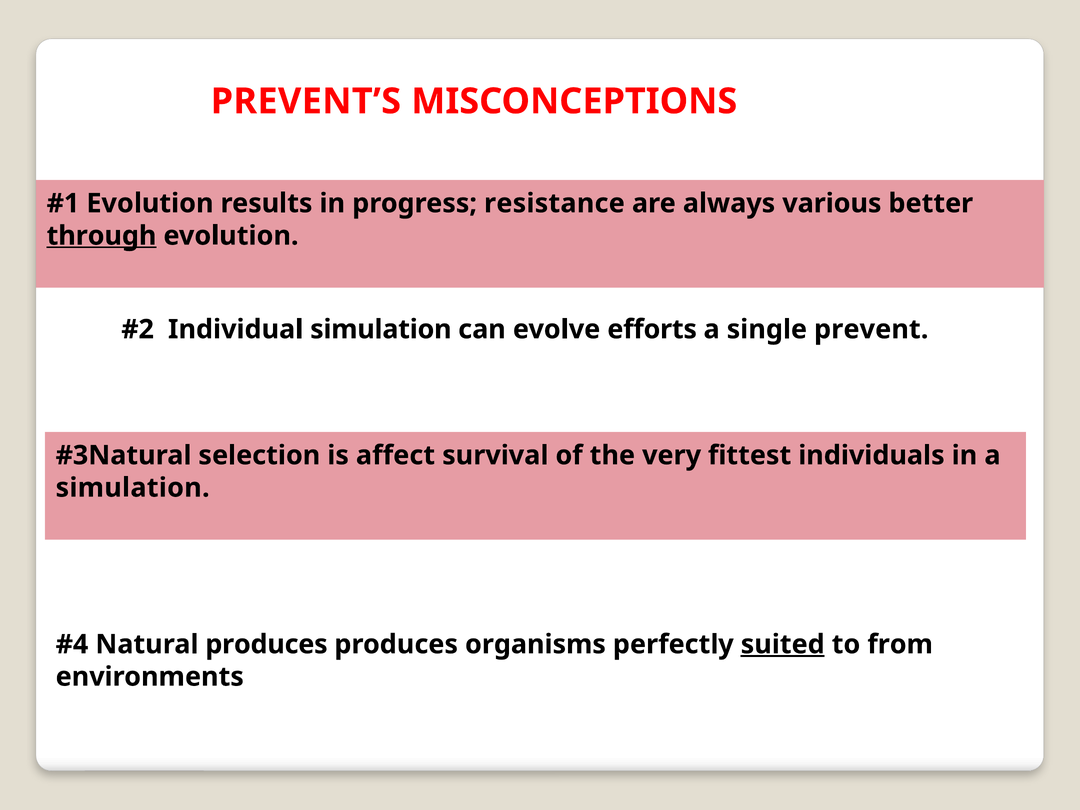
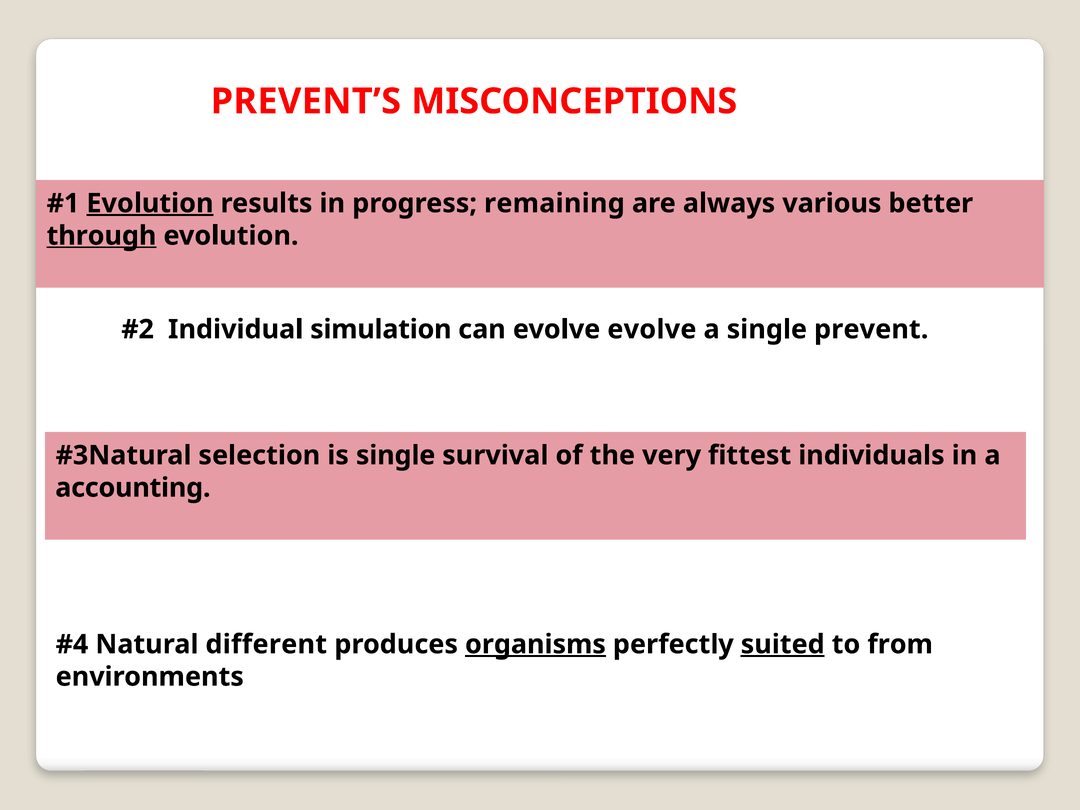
Evolution at (150, 203) underline: none -> present
resistance: resistance -> remaining
evolve efforts: efforts -> evolve
is affect: affect -> single
simulation at (133, 488): simulation -> accounting
Natural produces: produces -> different
organisms underline: none -> present
